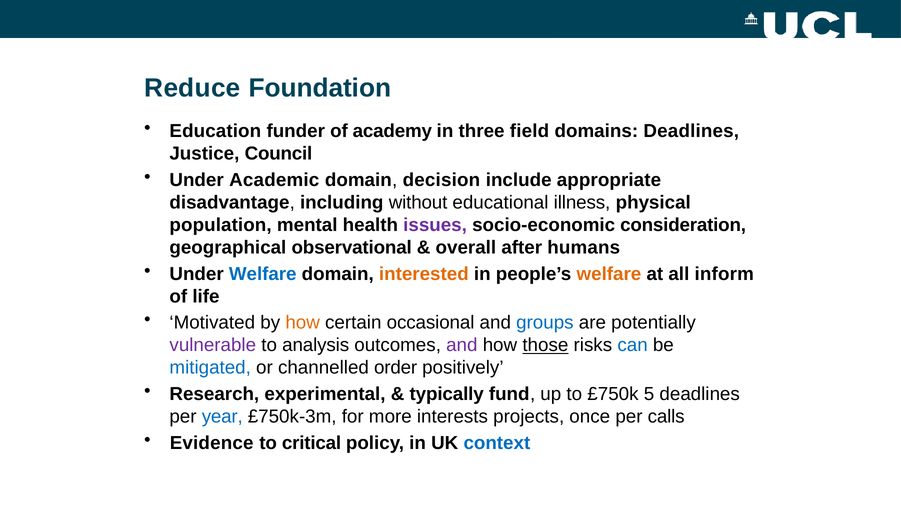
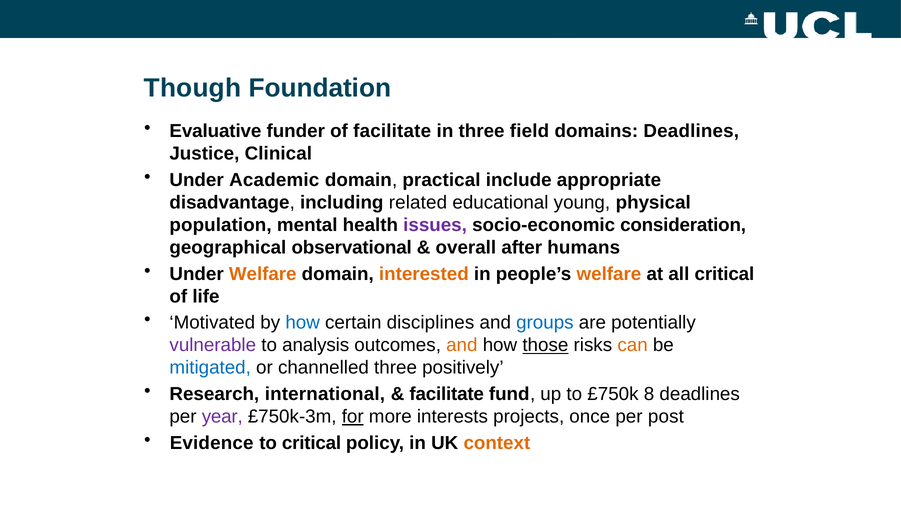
Reduce: Reduce -> Though
Education: Education -> Evaluative
of academy: academy -> facilitate
Council: Council -> Clinical
decision: decision -> practical
without: without -> related
illness: illness -> young
Welfare at (263, 274) colour: blue -> orange
all inform: inform -> critical
how at (303, 323) colour: orange -> blue
occasional: occasional -> disciplines
and at (462, 345) colour: purple -> orange
can colour: blue -> orange
channelled order: order -> three
experimental: experimental -> international
typically at (447, 394): typically -> facilitate
5: 5 -> 8
year colour: blue -> purple
for underline: none -> present
calls: calls -> post
context colour: blue -> orange
